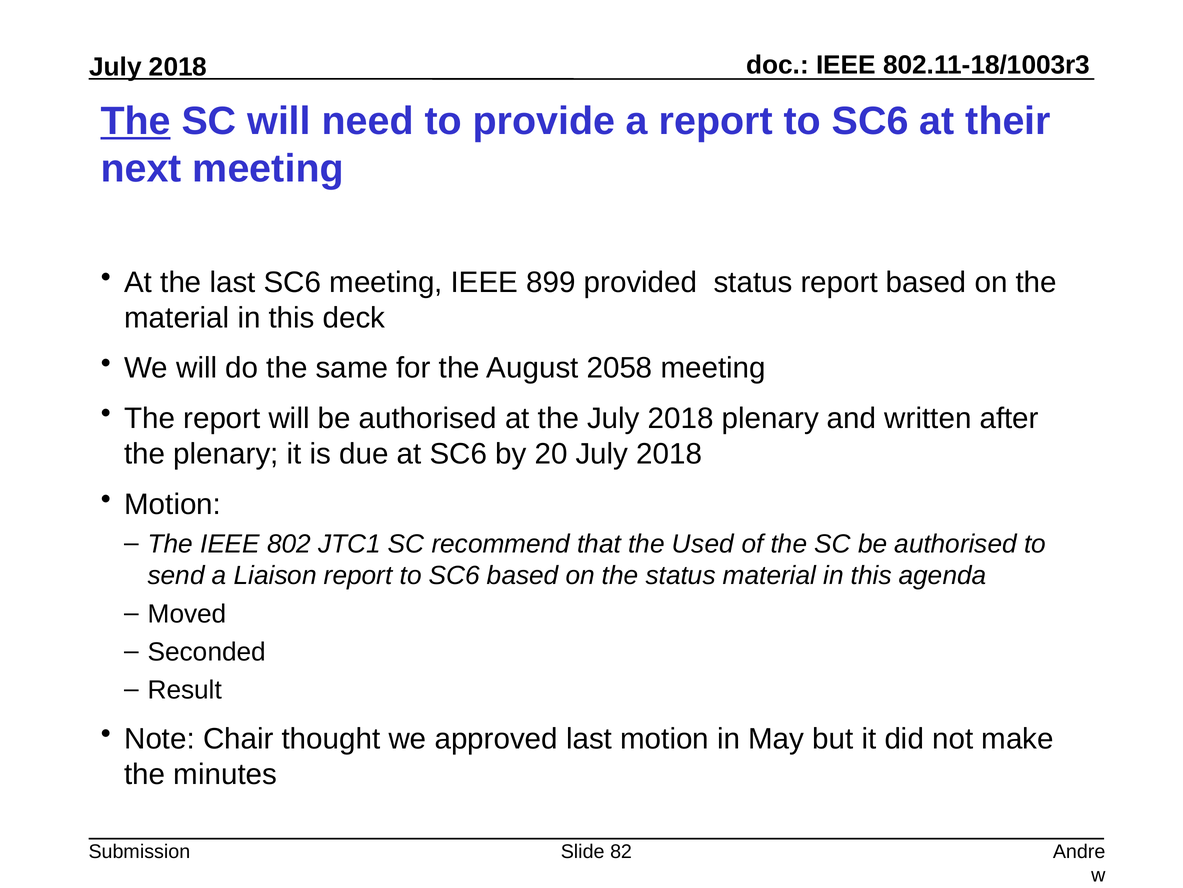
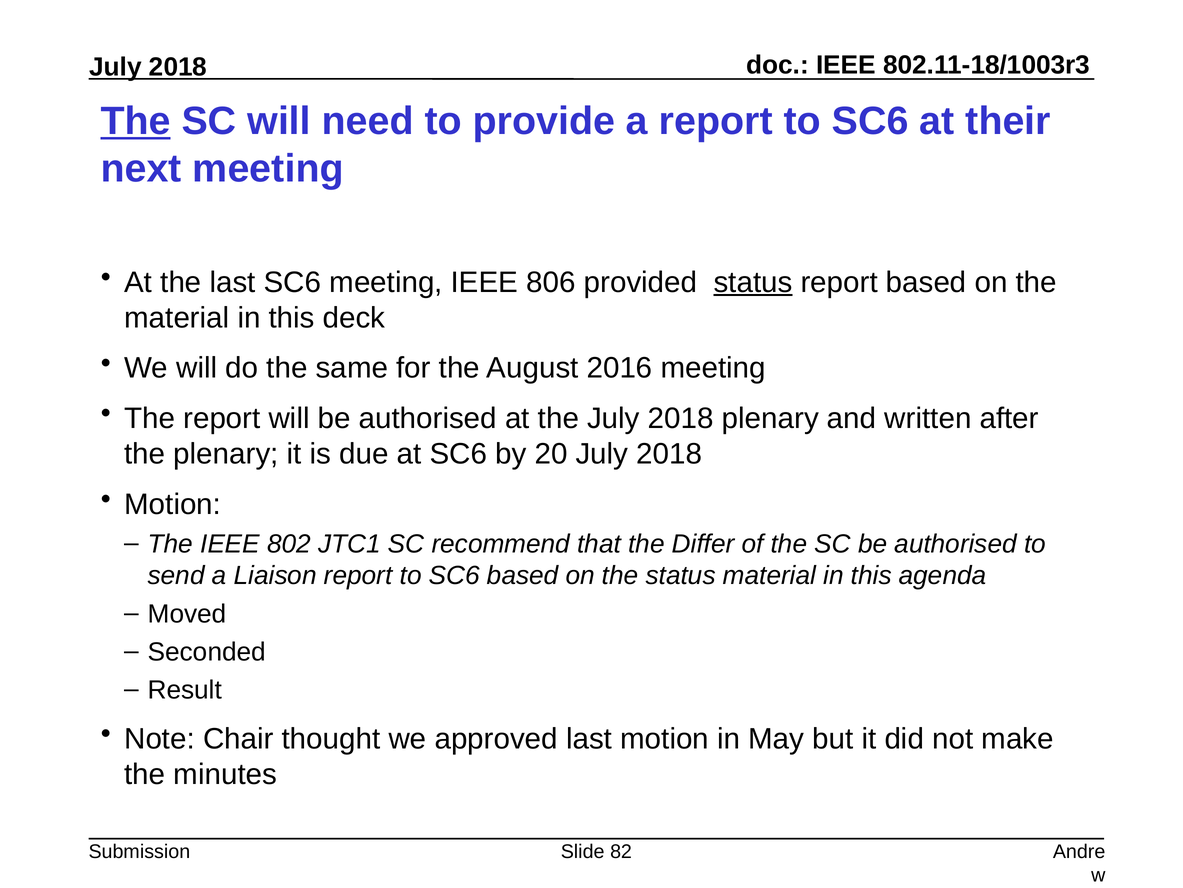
899: 899 -> 806
status at (753, 282) underline: none -> present
2058: 2058 -> 2016
Used: Used -> Differ
